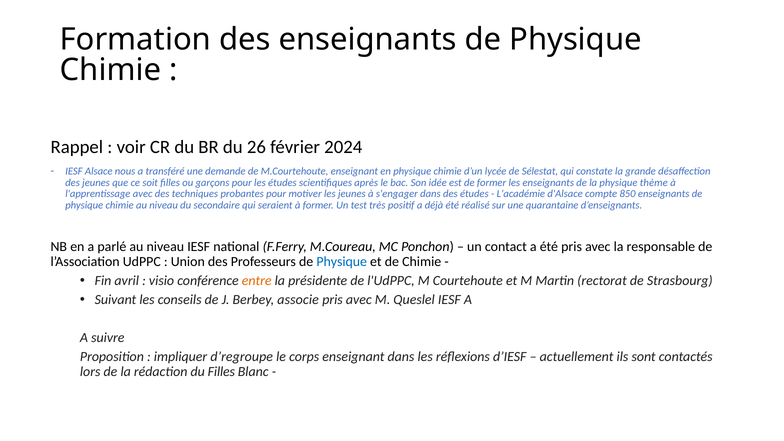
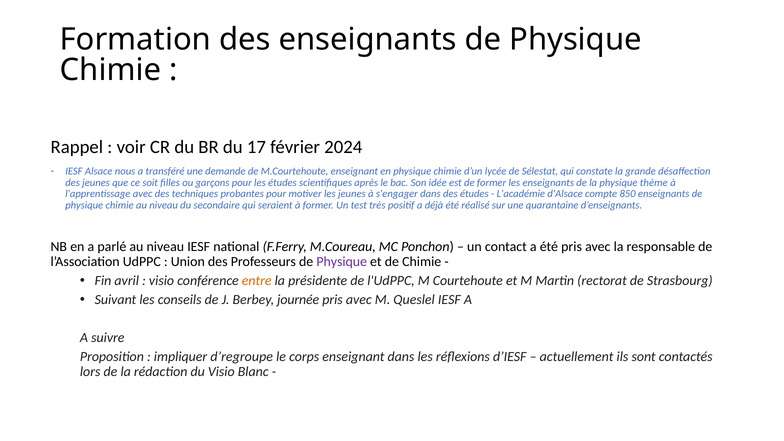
26: 26 -> 17
Physique at (342, 261) colour: blue -> purple
associe: associe -> journée
du Filles: Filles -> Visio
